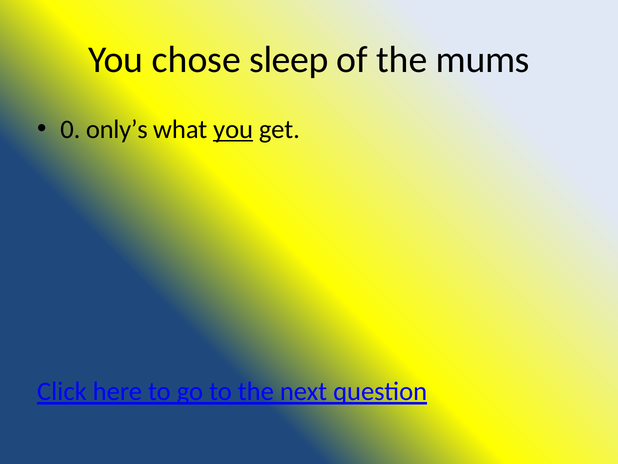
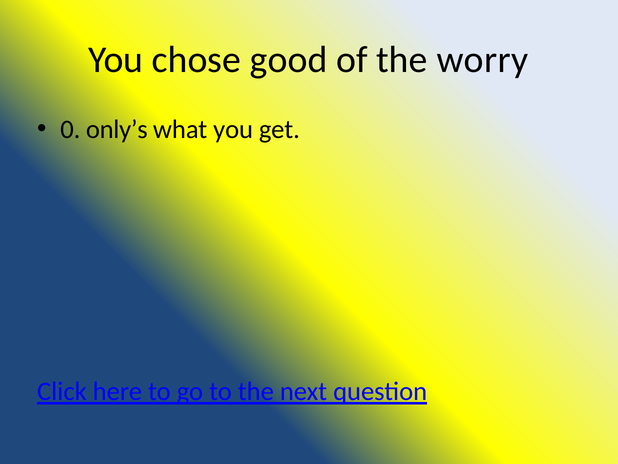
sleep: sleep -> good
mums: mums -> worry
you at (233, 129) underline: present -> none
